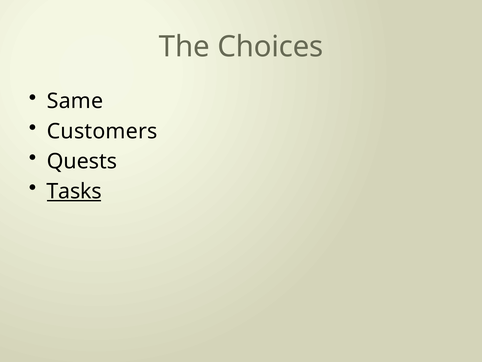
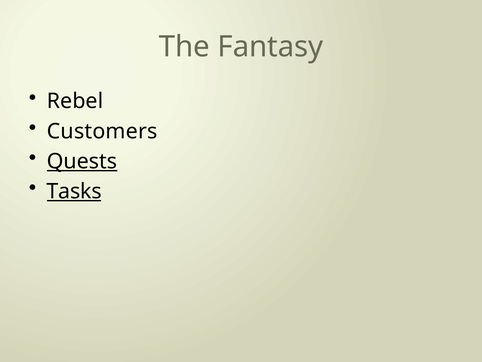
Choices: Choices -> Fantasy
Same: Same -> Rebel
Quests underline: none -> present
